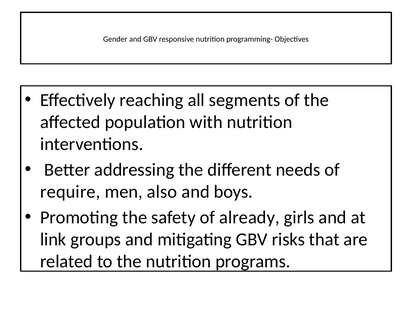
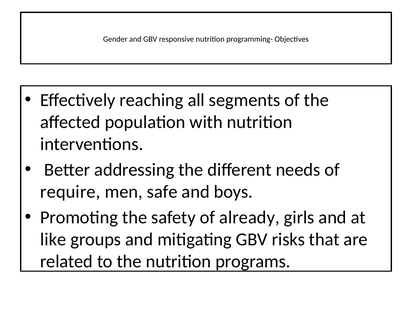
also: also -> safe
link: link -> like
